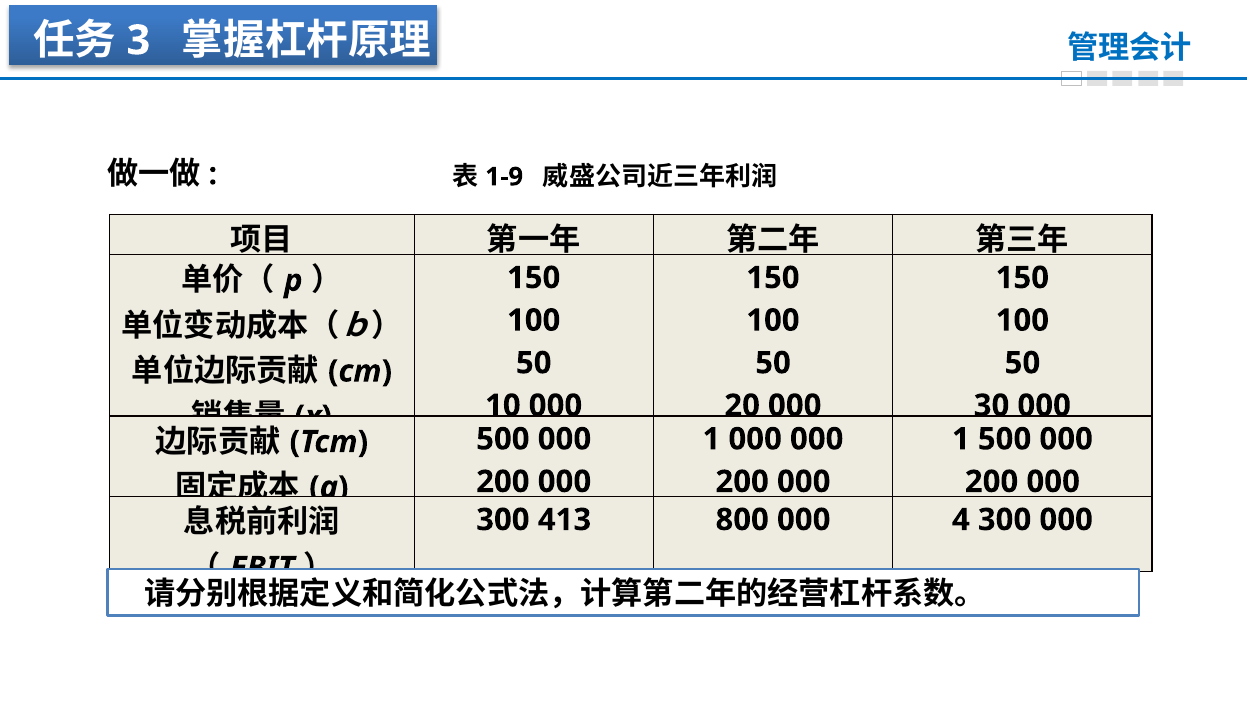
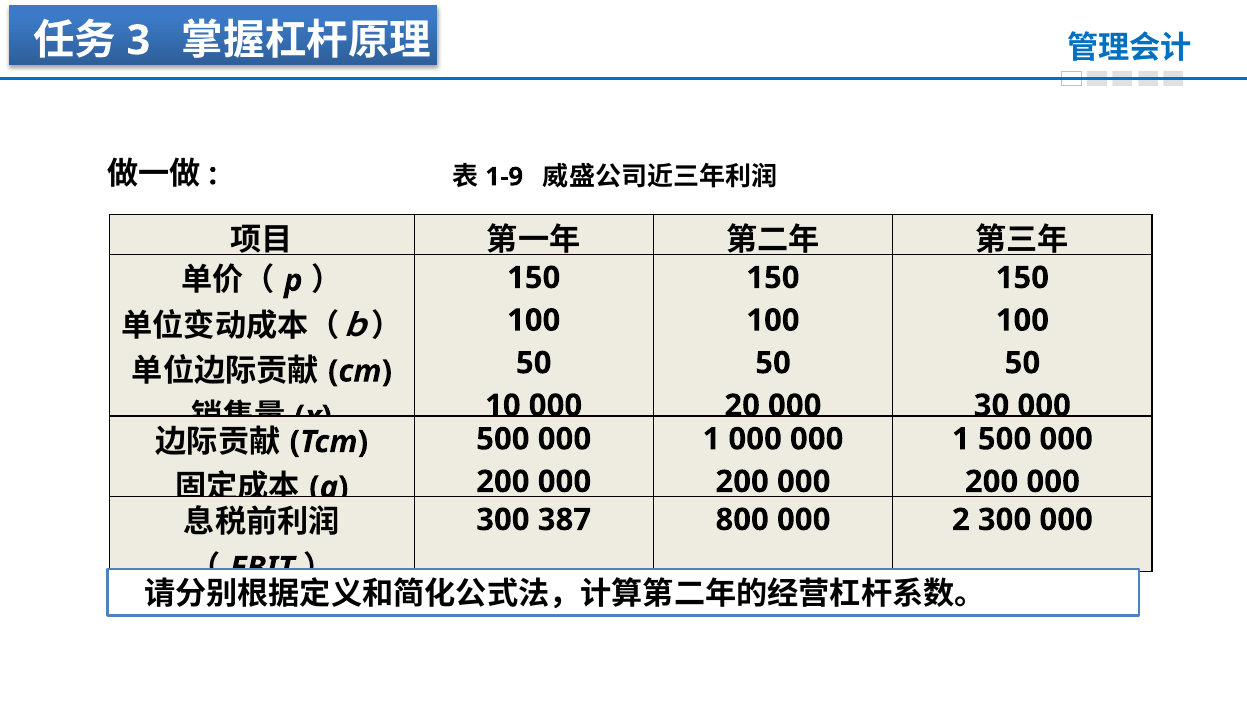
413: 413 -> 387
4: 4 -> 2
